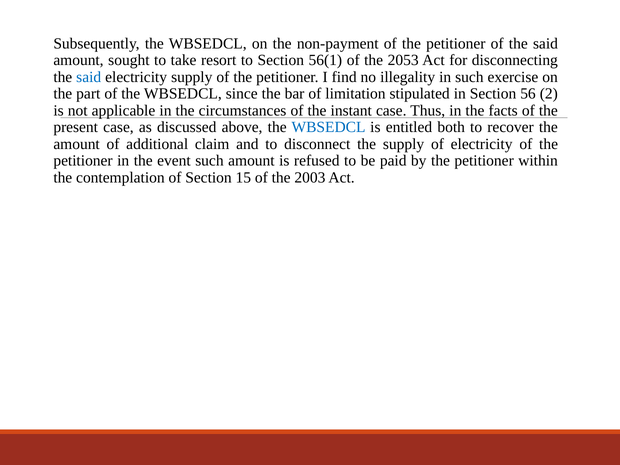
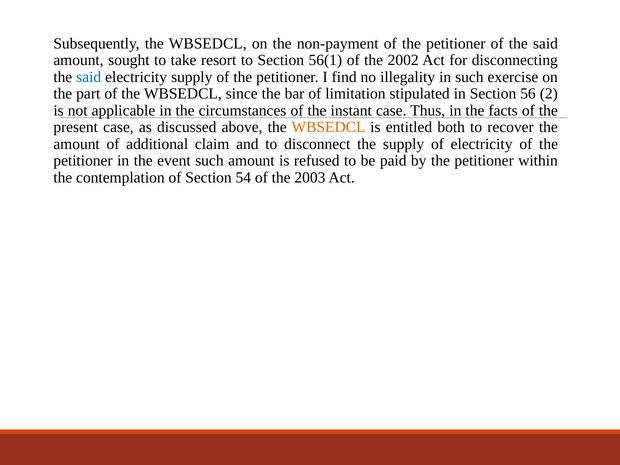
2053: 2053 -> 2002
WBSEDCL at (329, 127) colour: blue -> orange
15: 15 -> 54
